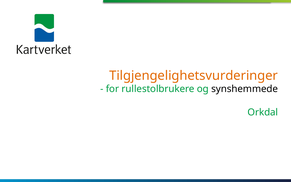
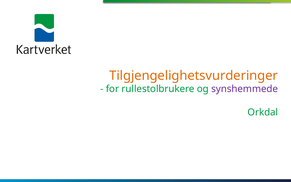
synshemmede colour: black -> purple
